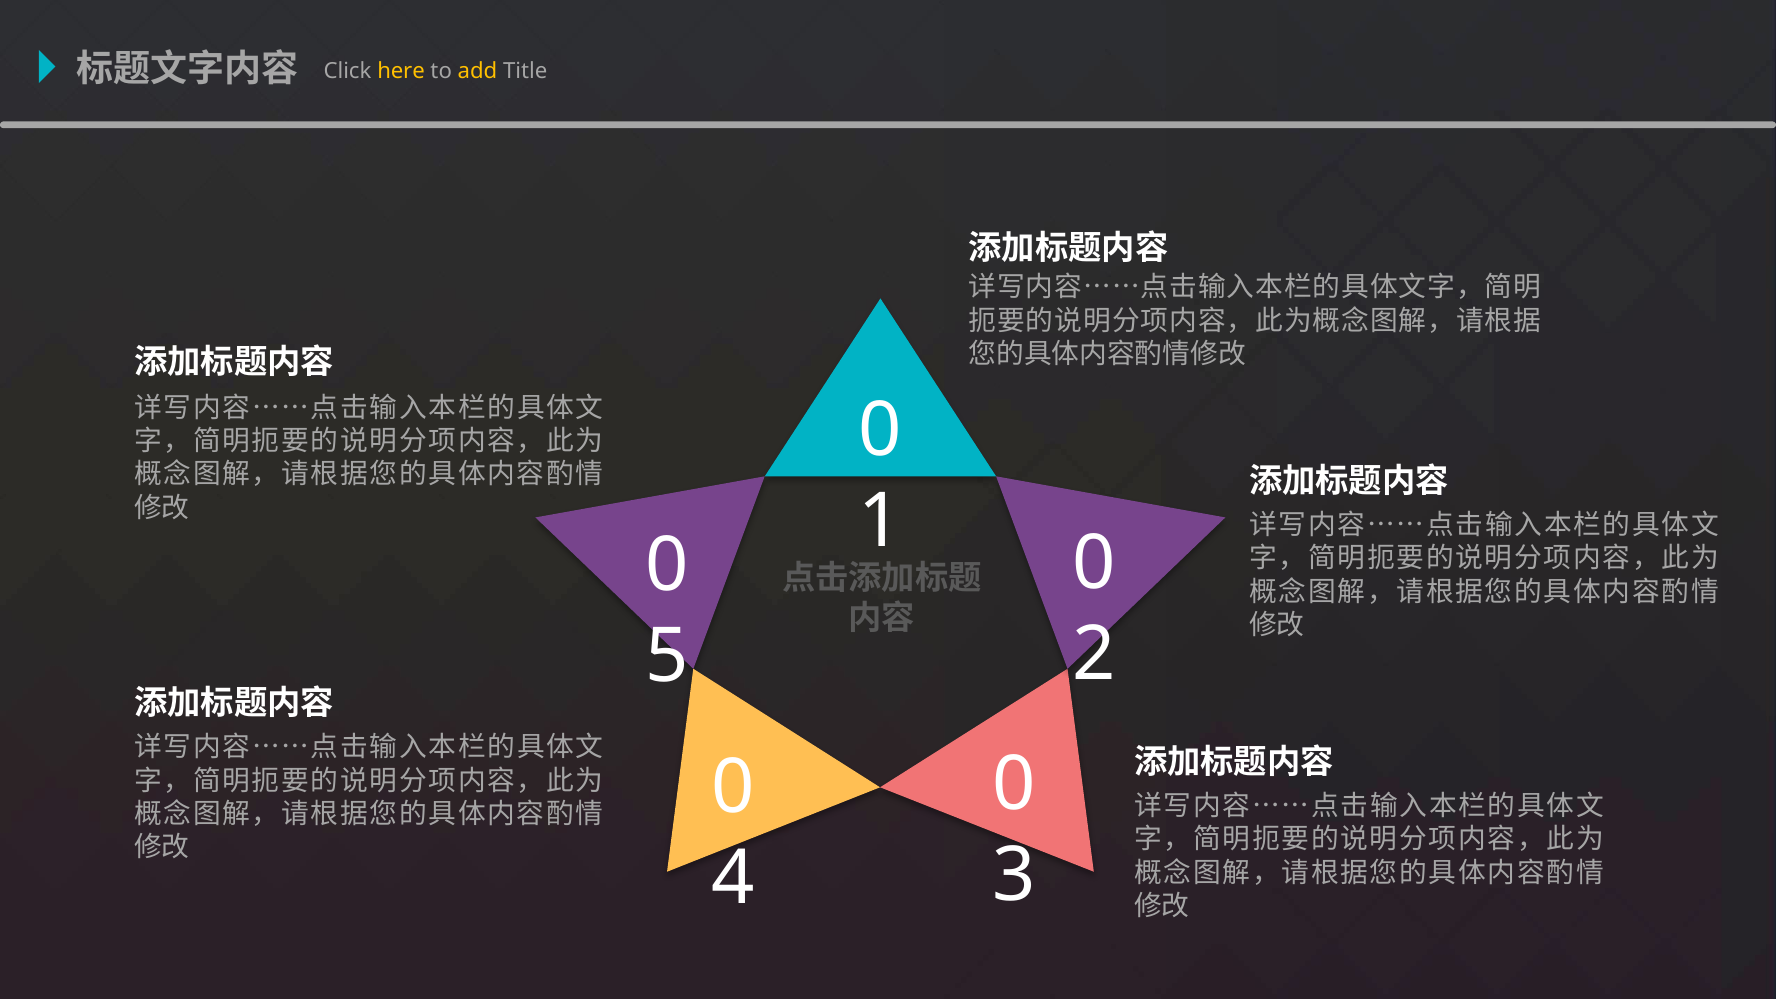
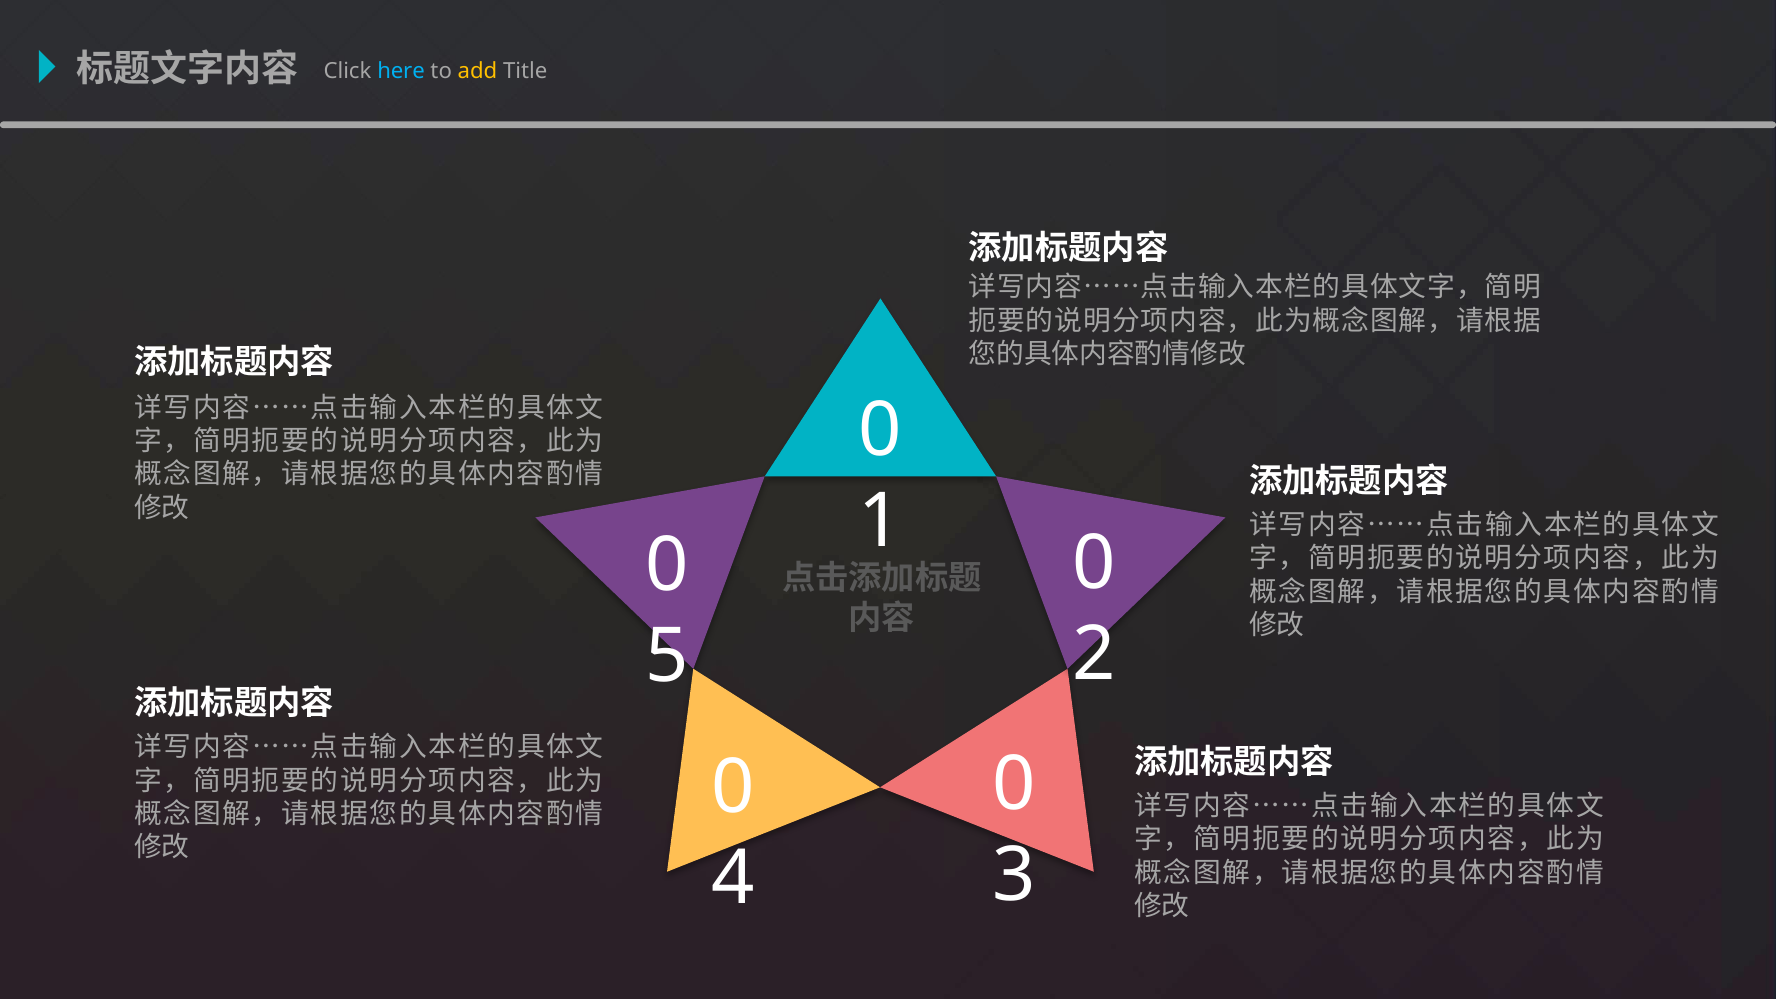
here colour: yellow -> light blue
